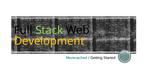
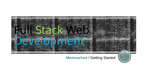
Development colour: yellow -> light blue
